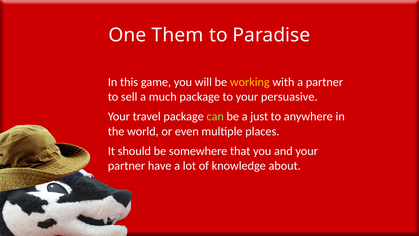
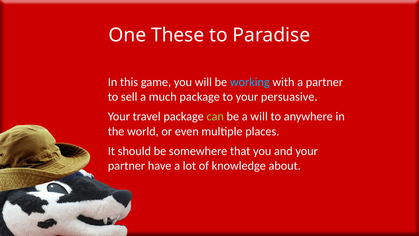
Them: Them -> These
working colour: yellow -> light blue
a just: just -> will
